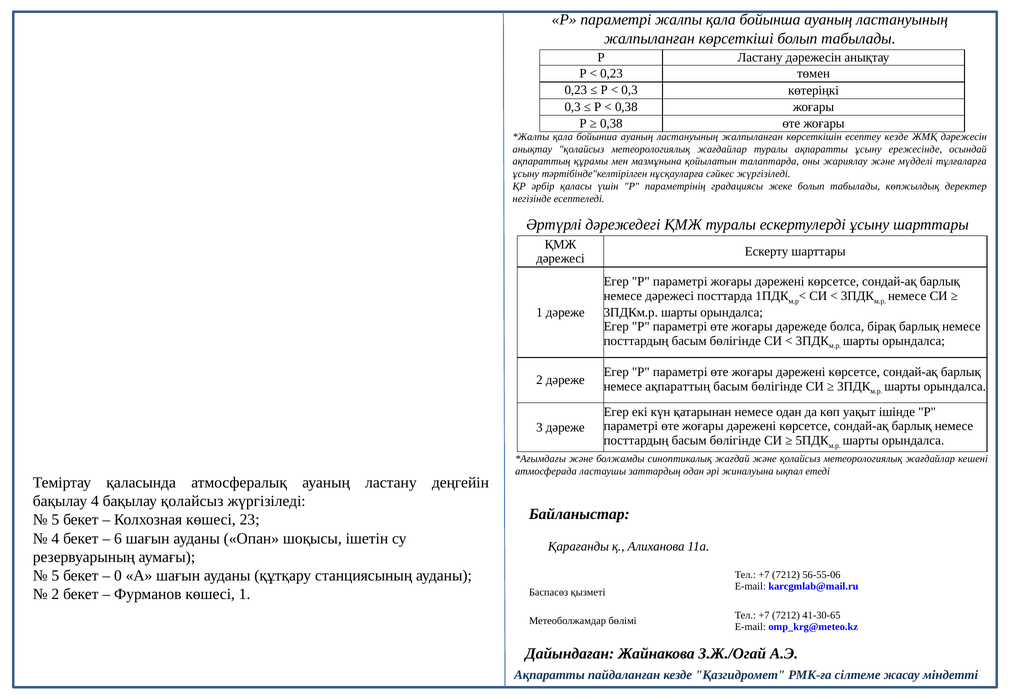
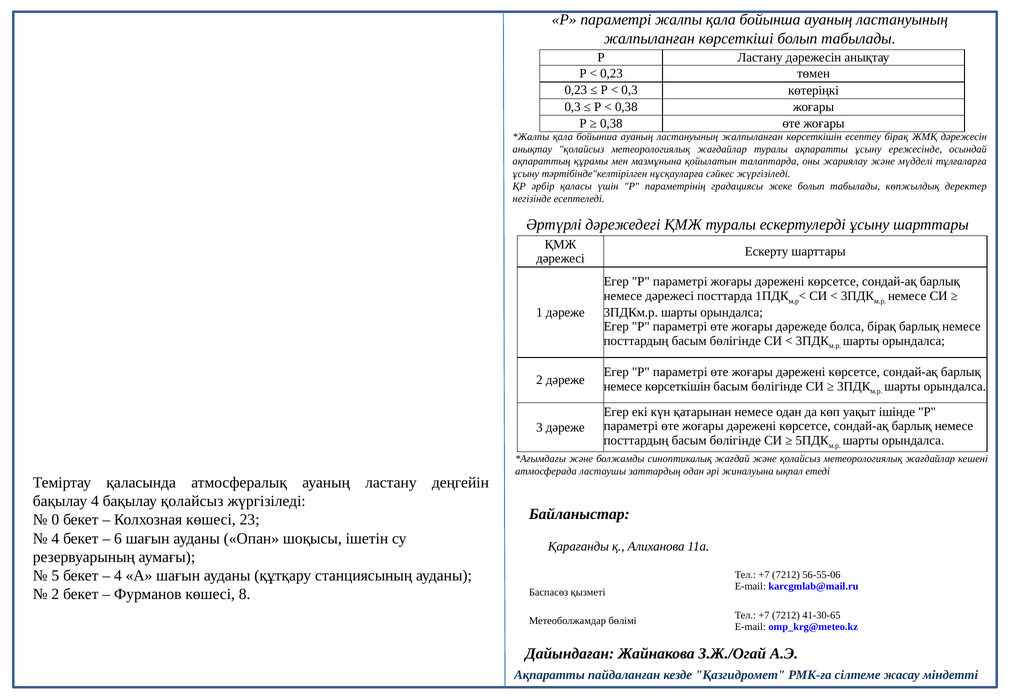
есептеу кезде: кезде -> бірақ
немесе ақпараттың: ақпараттың -> көрсеткішін
5 at (55, 520): 5 -> 0
0 at (118, 576): 0 -> 4
көшесі 1: 1 -> 8
